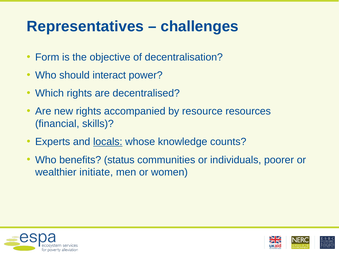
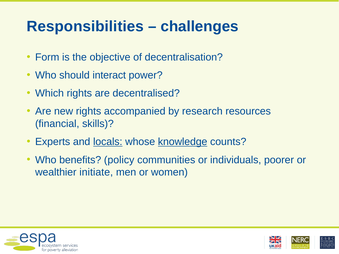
Representatives: Representatives -> Responsibilities
resource: resource -> research
knowledge underline: none -> present
status: status -> policy
